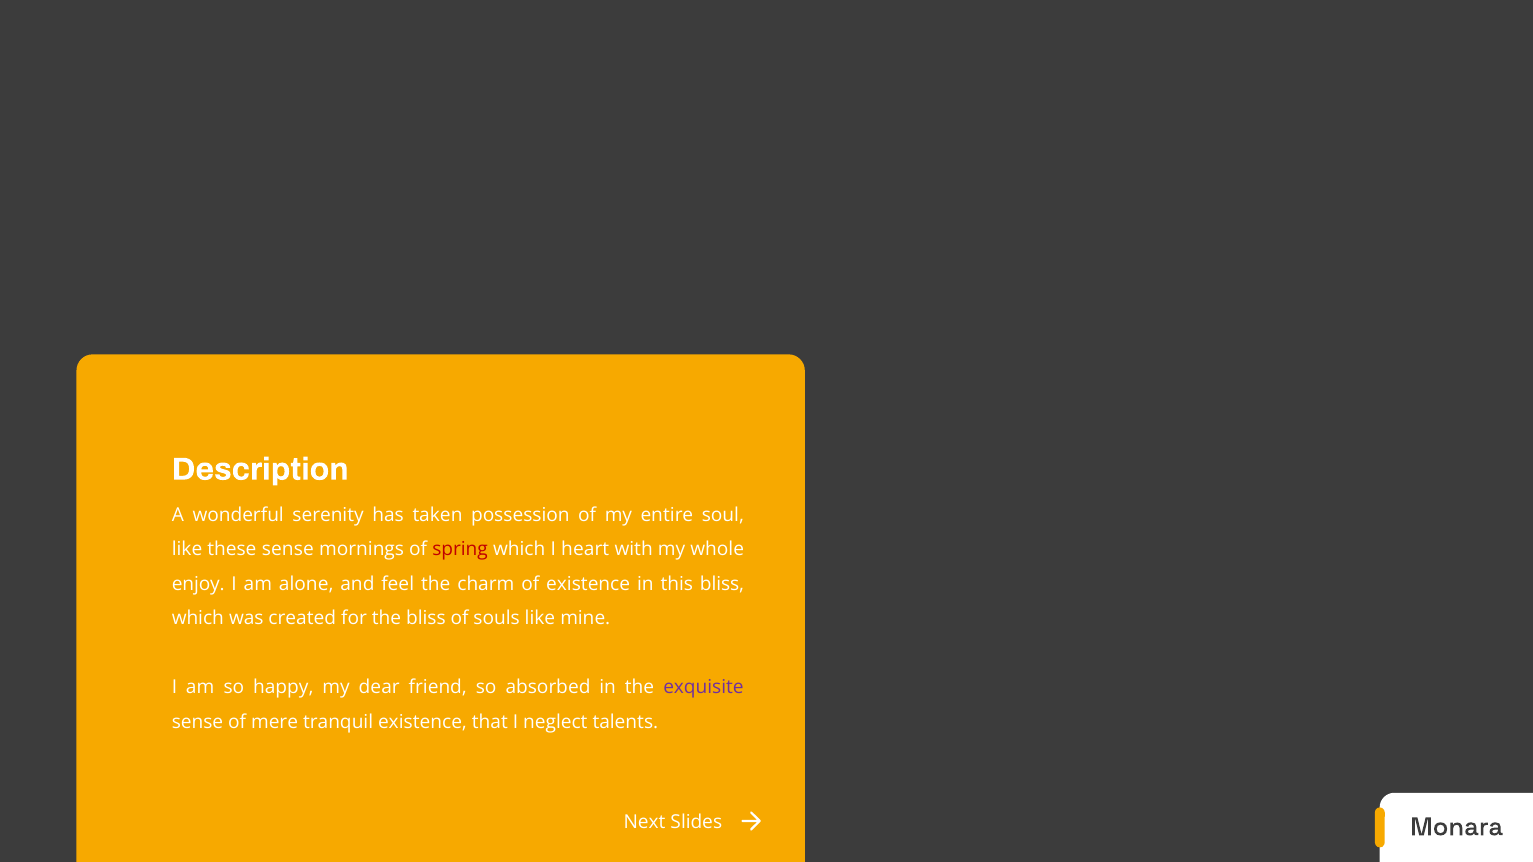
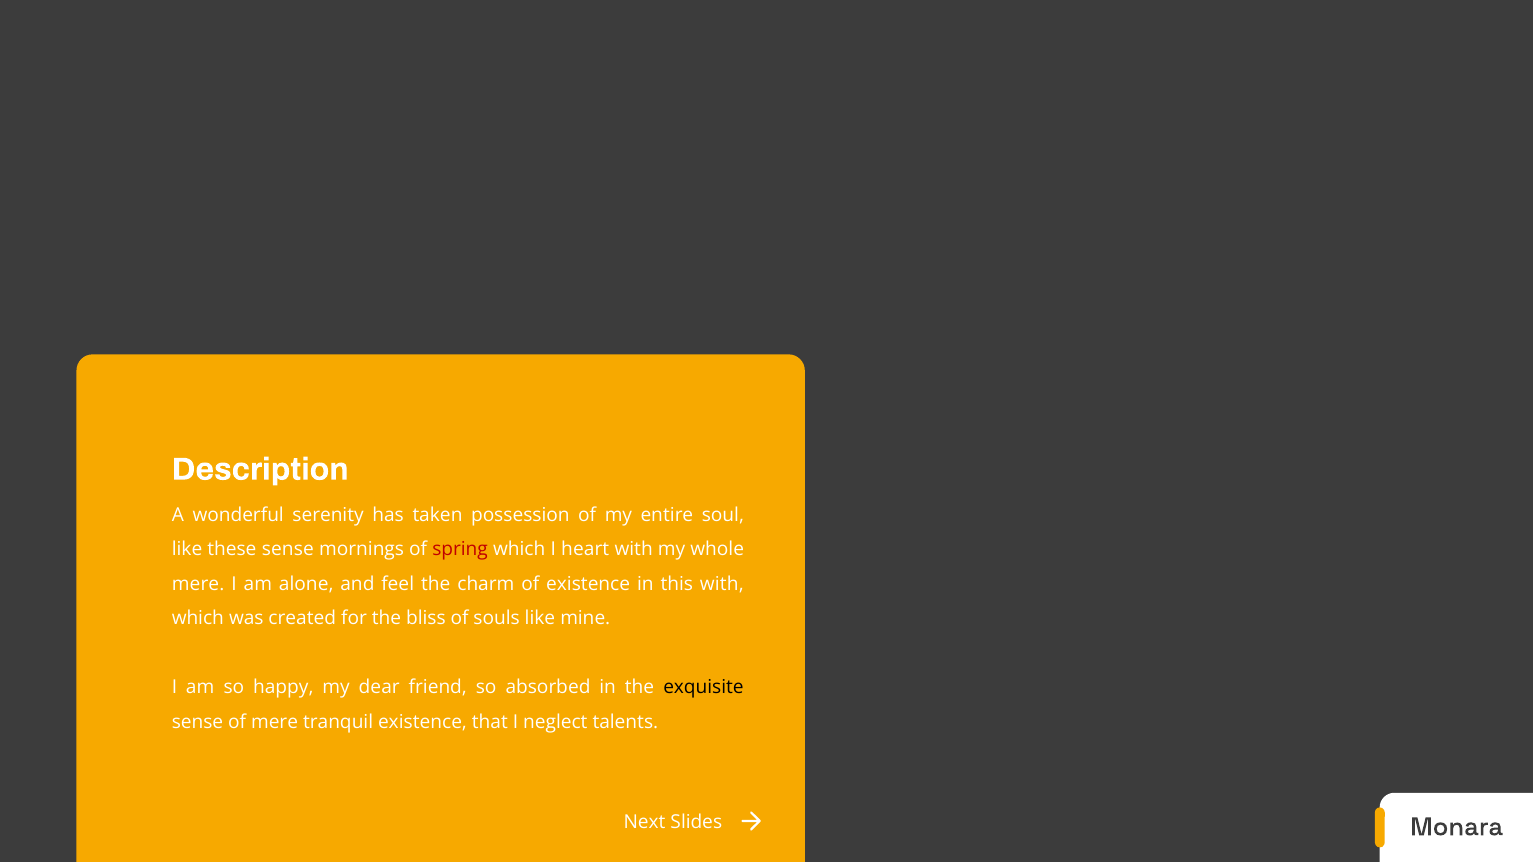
enjoy at (198, 584): enjoy -> mere
this bliss: bliss -> with
exquisite colour: purple -> black
